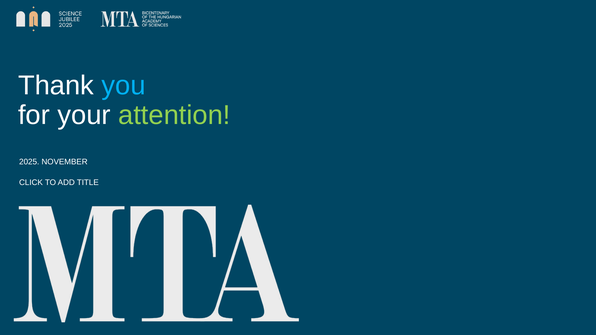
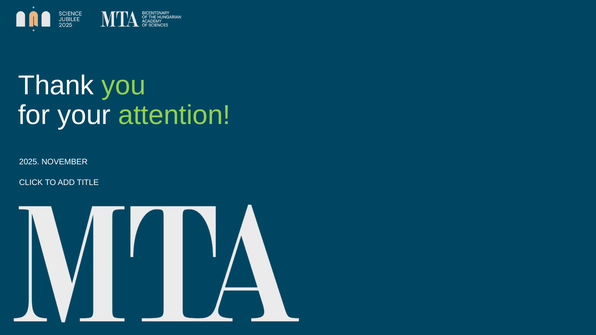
you colour: light blue -> light green
